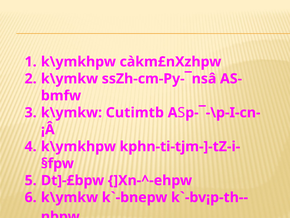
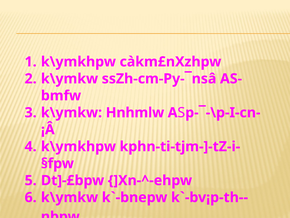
Cutimtb: Cutimtb -> Hnhmlw
